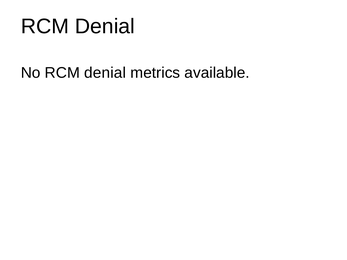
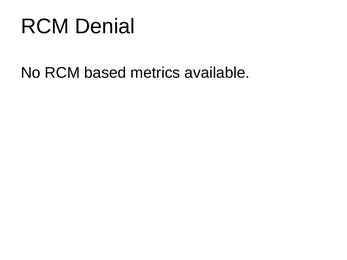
No RCM denial: denial -> based
